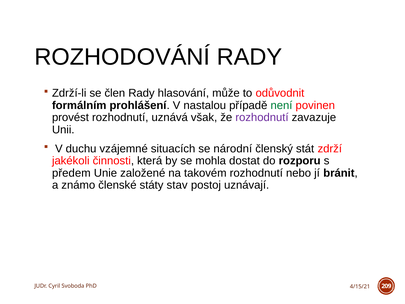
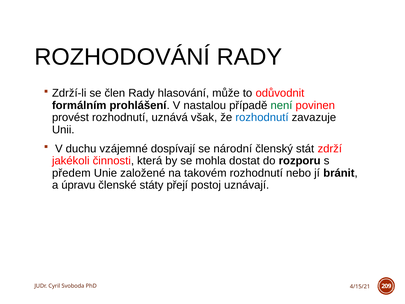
rozhodnutí at (262, 117) colour: purple -> blue
situacích: situacích -> dospívají
známo: známo -> úpravu
stav: stav -> přejí
